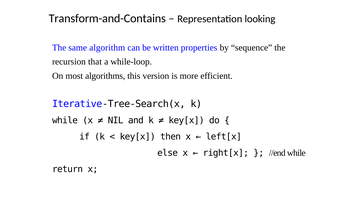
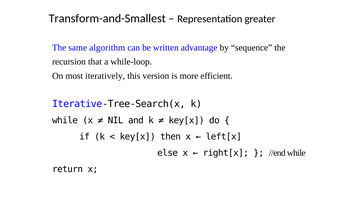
Transform-and-Contains: Transform-and-Contains -> Transform-and-Smallest
looking: looking -> greater
properties: properties -> advantage
algorithms: algorithms -> iteratively
